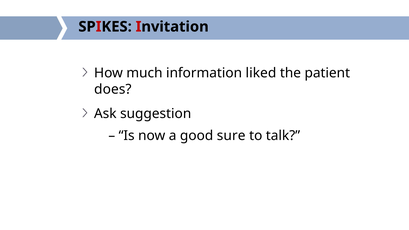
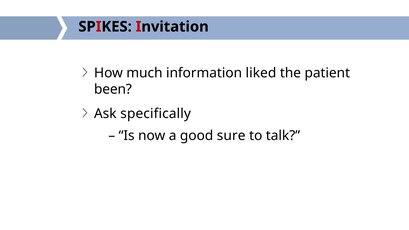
does: does -> been
suggestion: suggestion -> specifically
